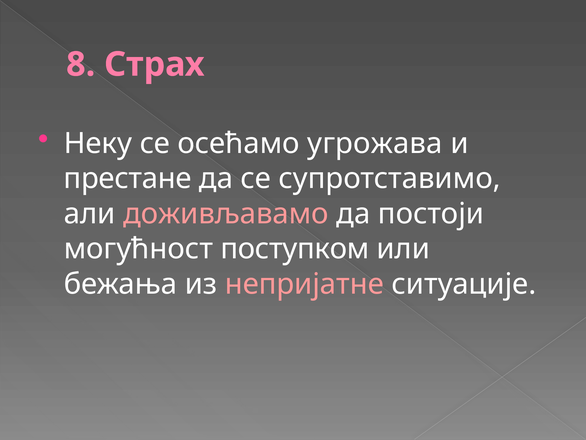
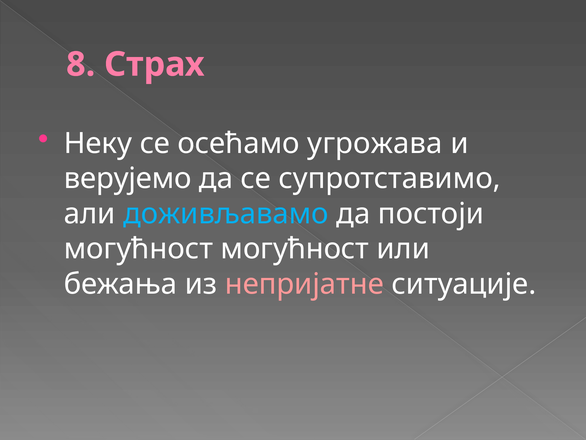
престане: престане -> верујемо
доживљавамо colour: pink -> light blue
могућност поступком: поступком -> могућност
